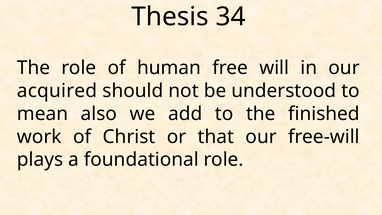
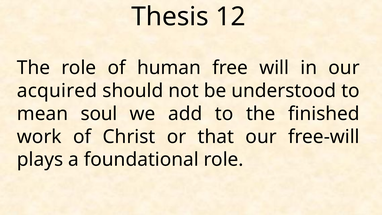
34: 34 -> 12
also: also -> soul
